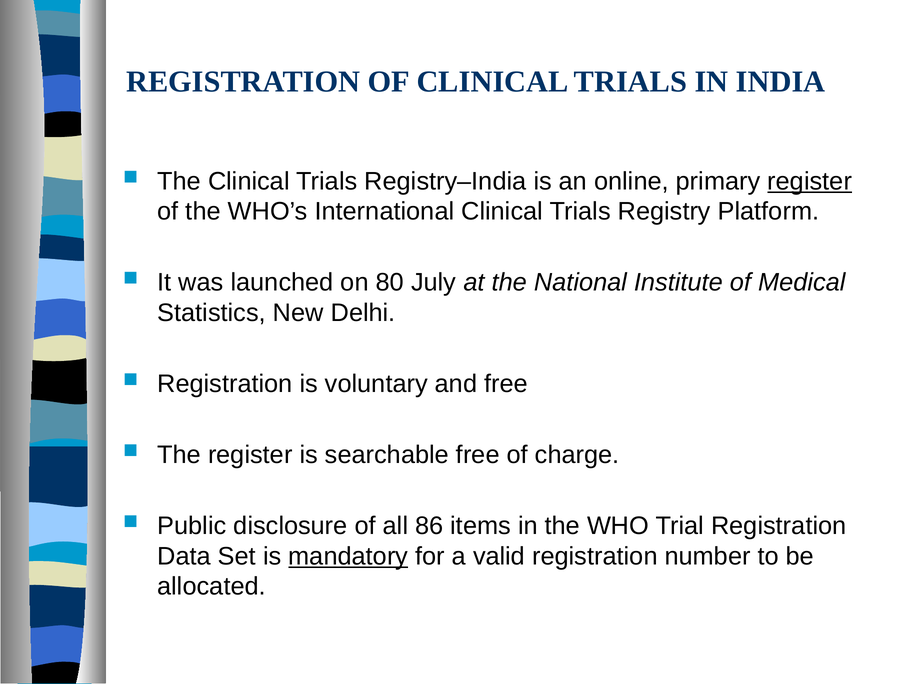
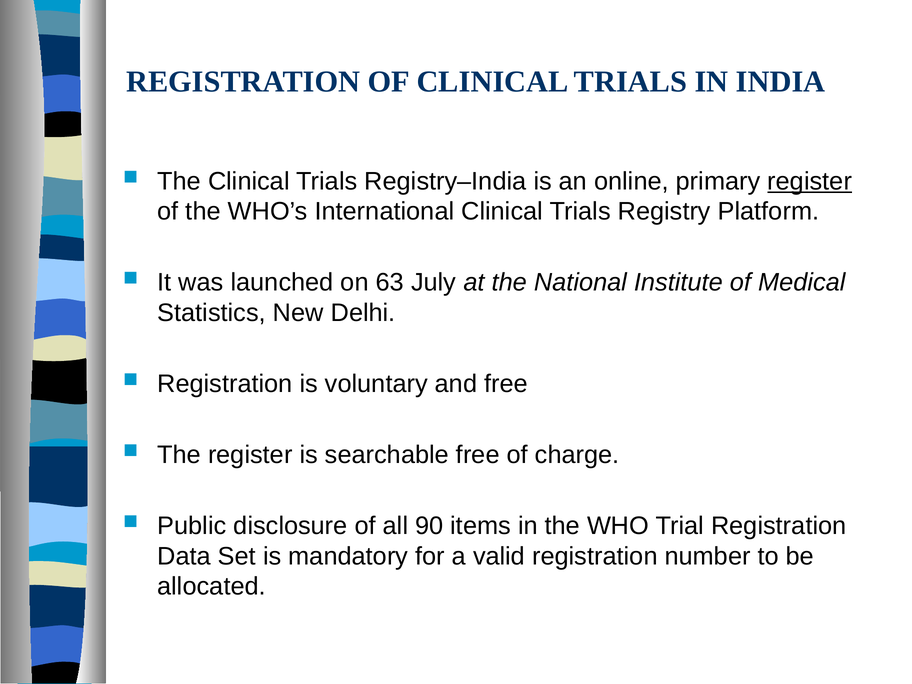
80: 80 -> 63
86: 86 -> 90
mandatory underline: present -> none
